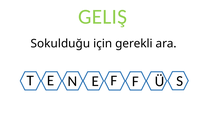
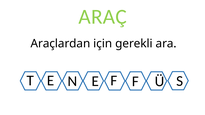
GELIŞ: GELIŞ -> ARAÇ
Sokulduğu: Sokulduğu -> Araçlardan
